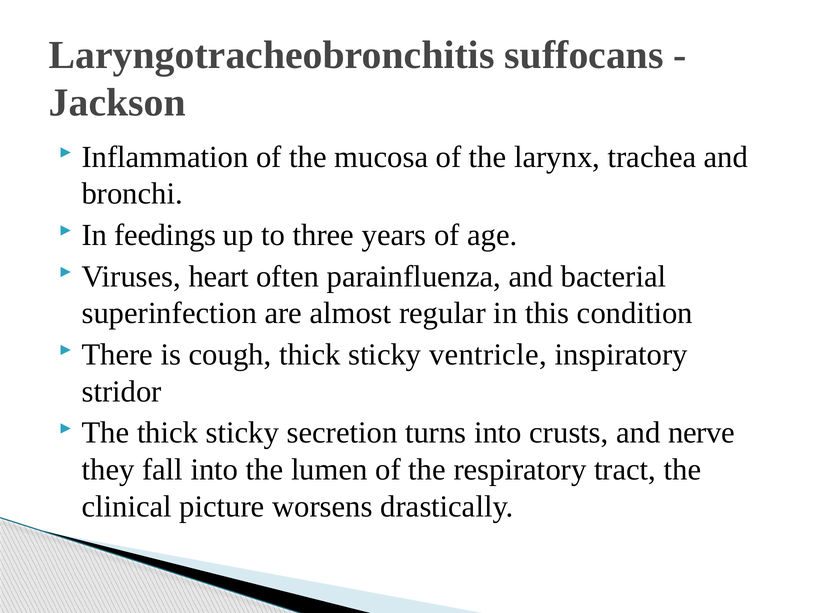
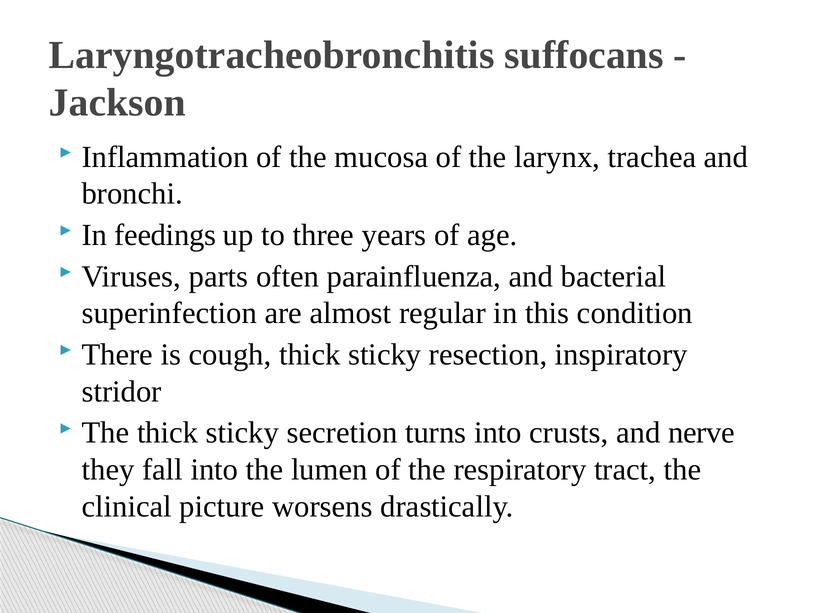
heart: heart -> parts
ventricle: ventricle -> resection
